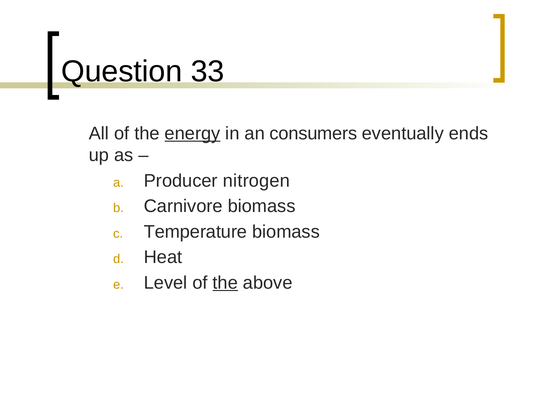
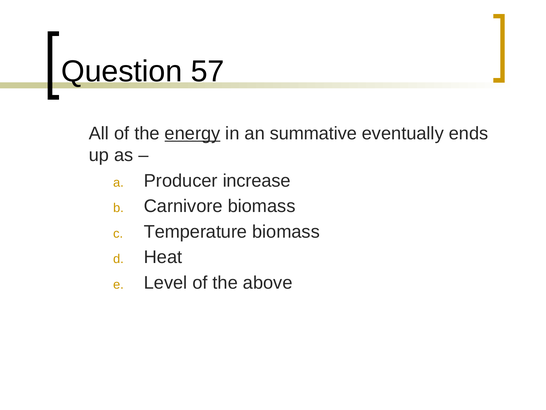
33: 33 -> 57
consumers: consumers -> summative
nitrogen: nitrogen -> increase
the at (225, 282) underline: present -> none
